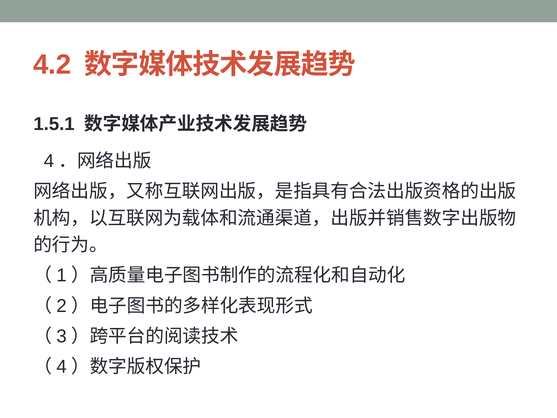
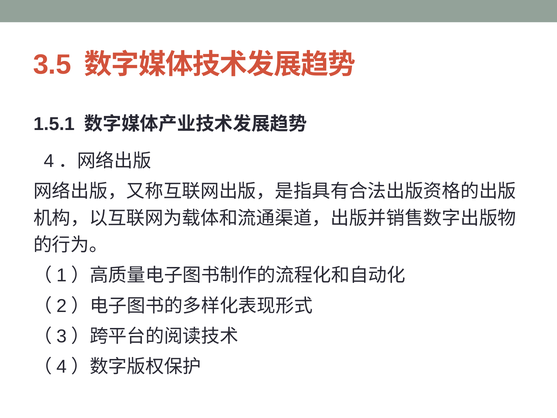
4.2: 4.2 -> 3.5
